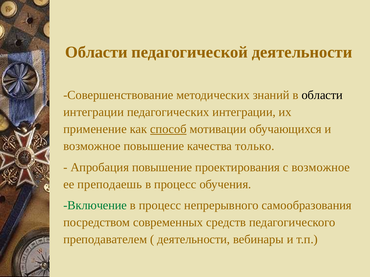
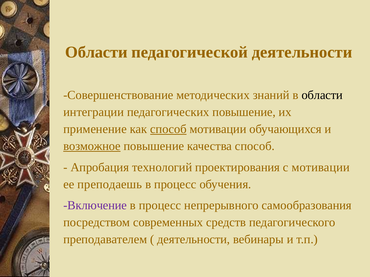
педагогических интеграции: интеграции -> повышение
возможное at (92, 146) underline: none -> present
качества только: только -> способ
Апробация повышение: повышение -> технологий
с возможное: возможное -> мотивации
Включение colour: green -> purple
